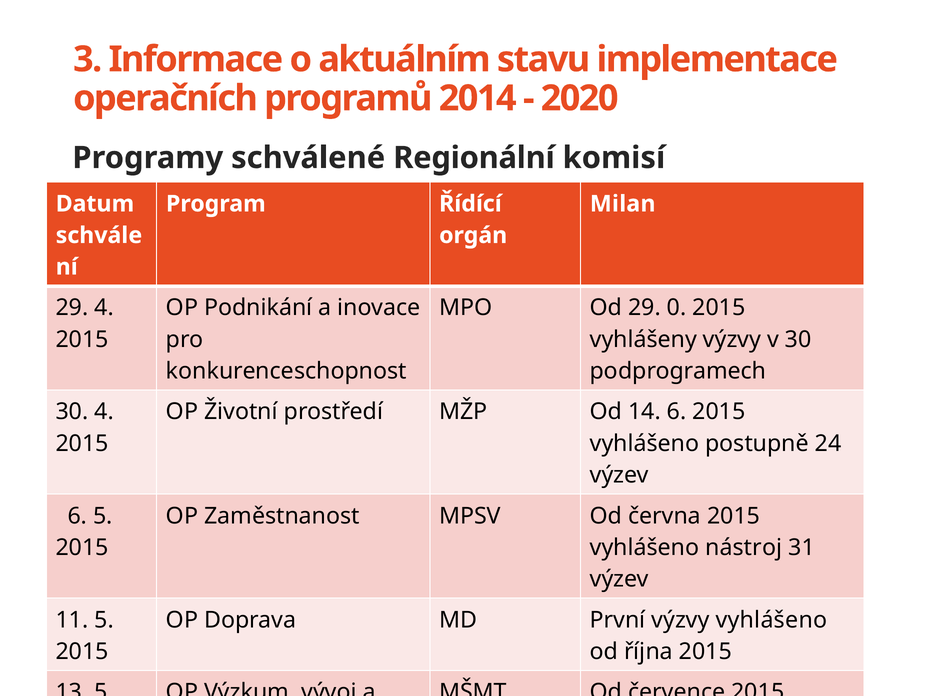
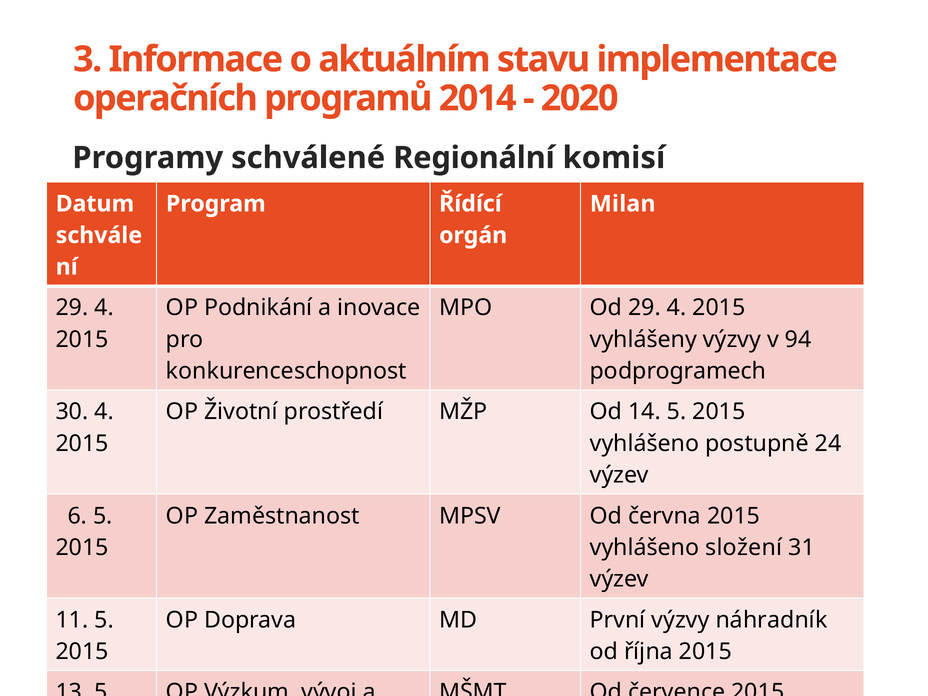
Od 29 0: 0 -> 4
v 30: 30 -> 94
14 6: 6 -> 5
nástroj: nástroj -> složení
výzvy vyhlášeno: vyhlášeno -> náhradník
